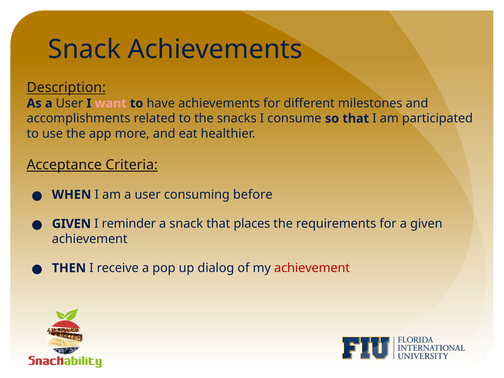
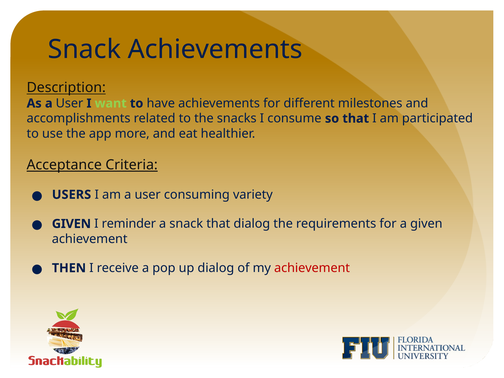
want colour: pink -> light green
WHEN: WHEN -> USERS
before: before -> variety
that places: places -> dialog
